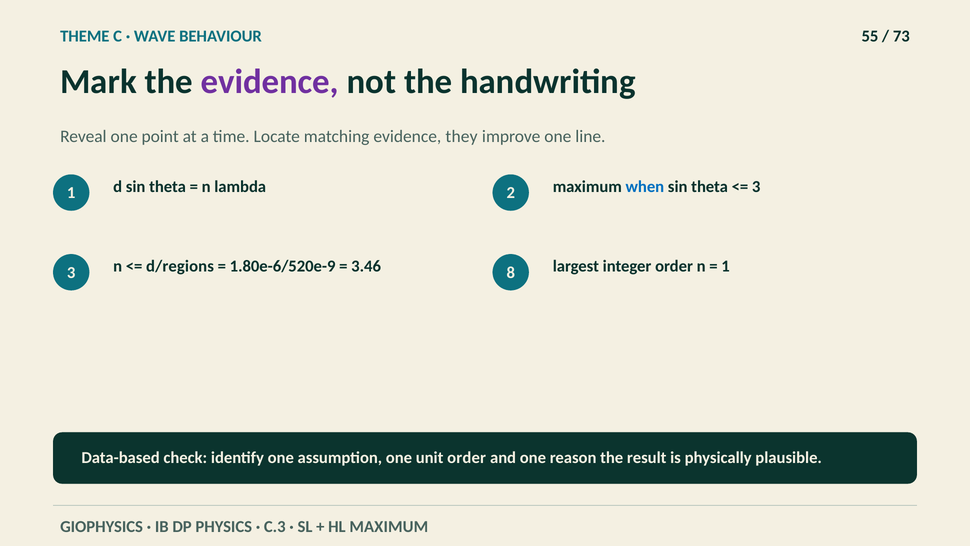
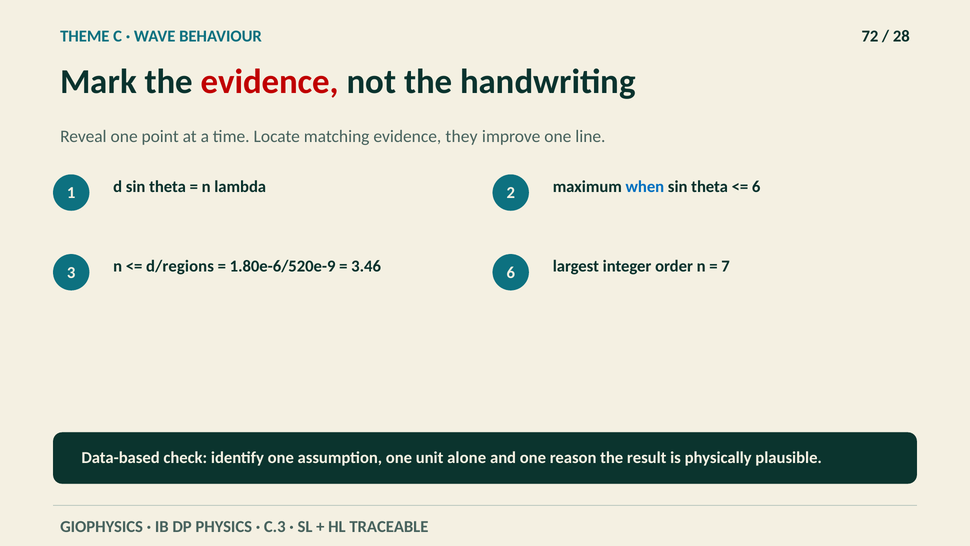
55: 55 -> 72
73: 73 -> 28
evidence at (270, 81) colour: purple -> red
3 at (756, 187): 3 -> 6
3.46 8: 8 -> 6
1 at (726, 266): 1 -> 7
unit order: order -> alone
HL MAXIMUM: MAXIMUM -> TRACEABLE
